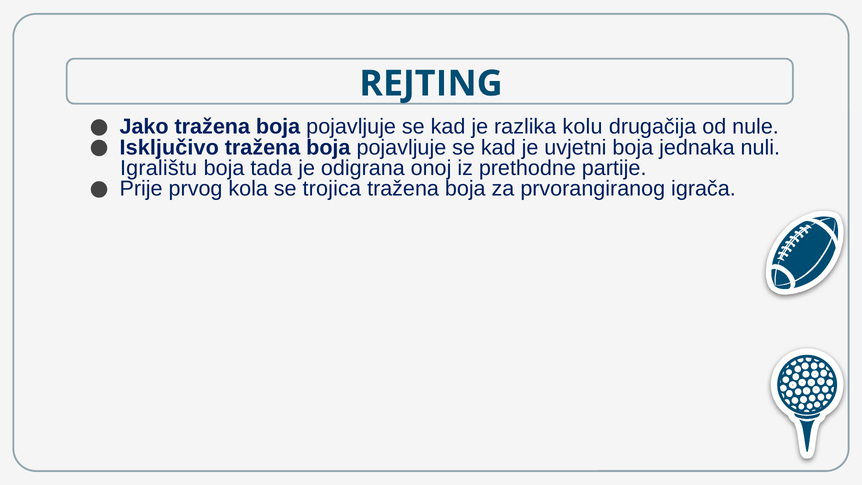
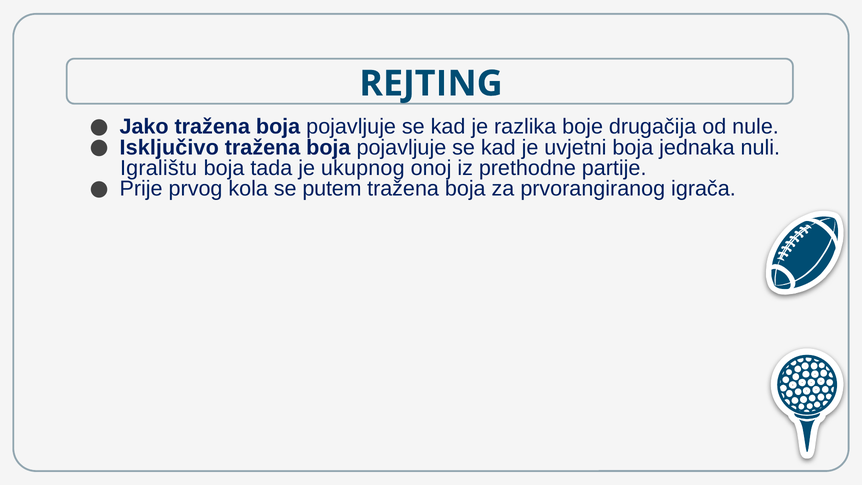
kolu: kolu -> boje
odigrana: odigrana -> ukupnog
trojica: trojica -> putem
